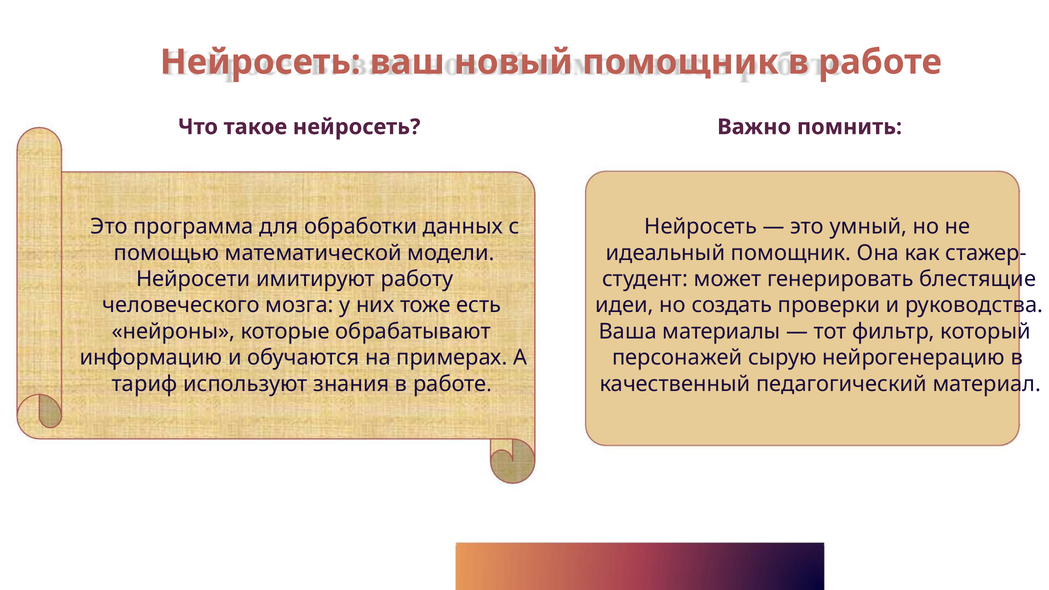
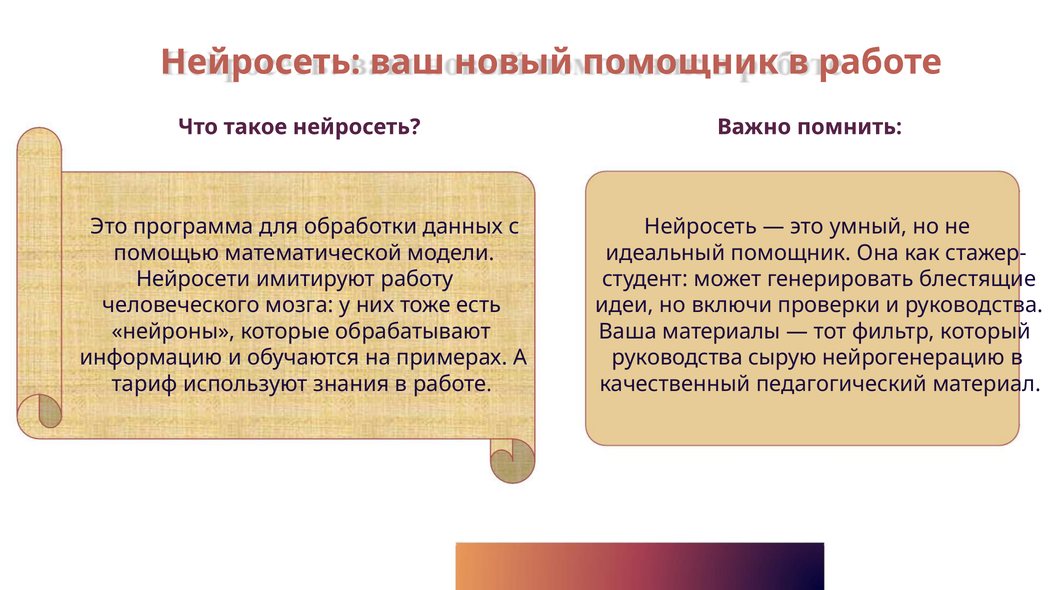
создать: создать -> включи
персонажей at (677, 358): персонажей -> руководства
